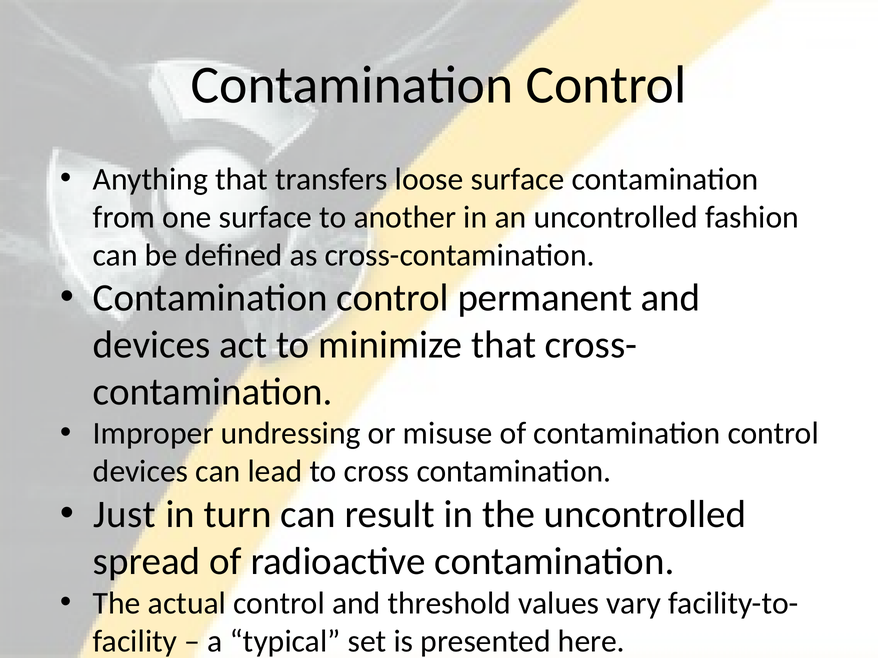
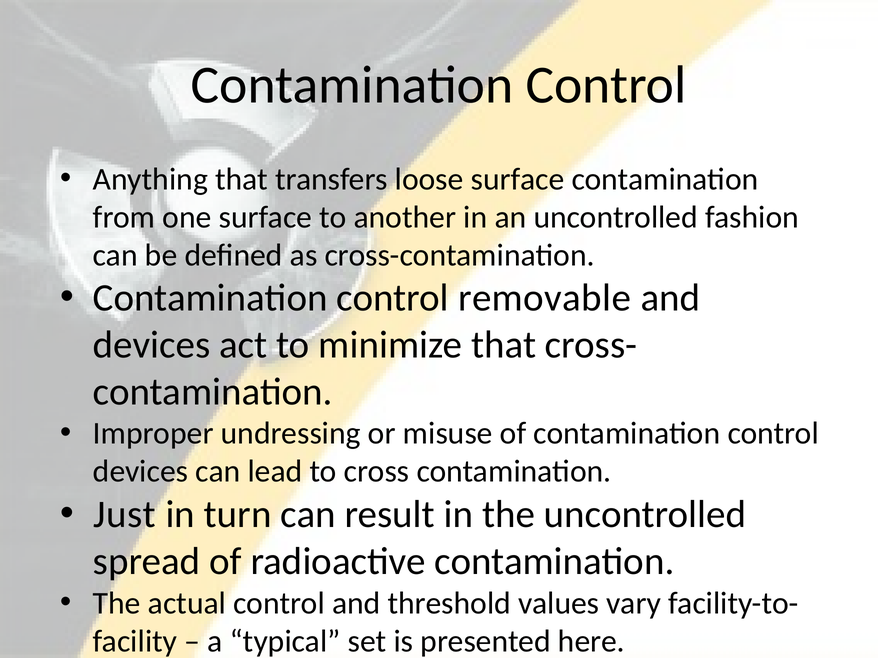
permanent: permanent -> removable
